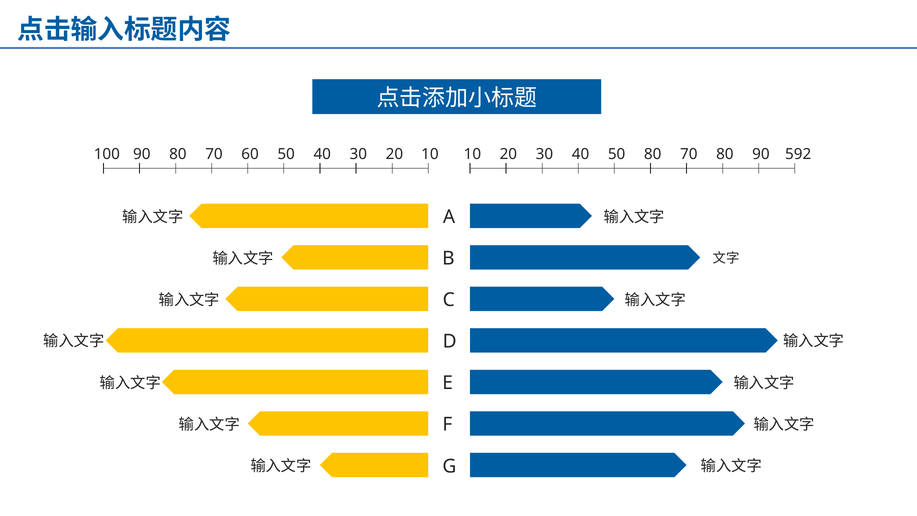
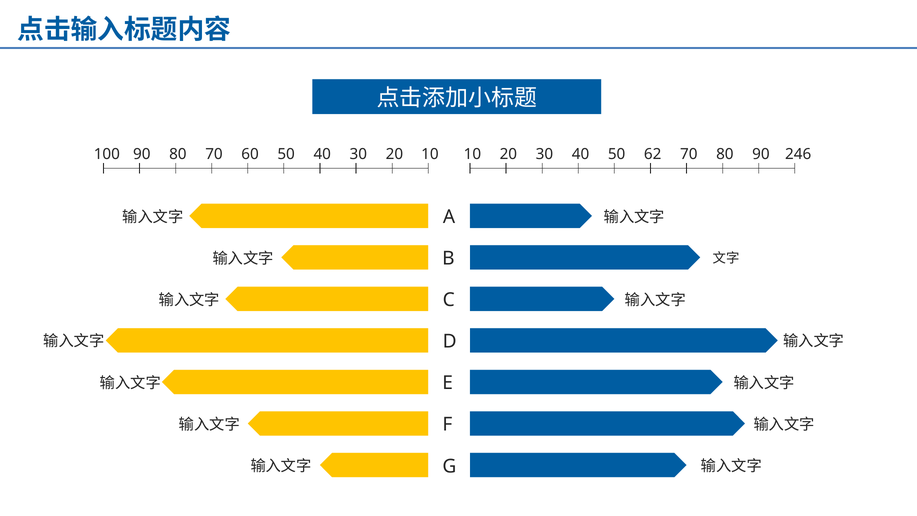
50 80: 80 -> 62
592: 592 -> 246
